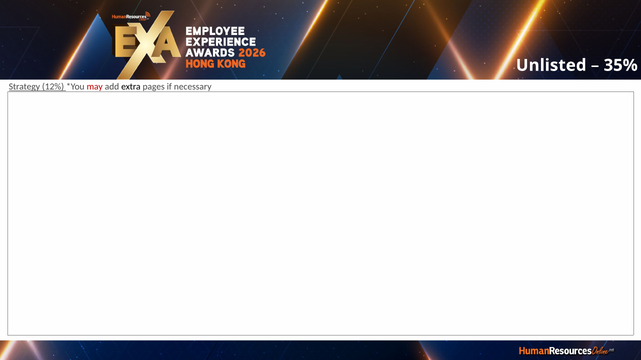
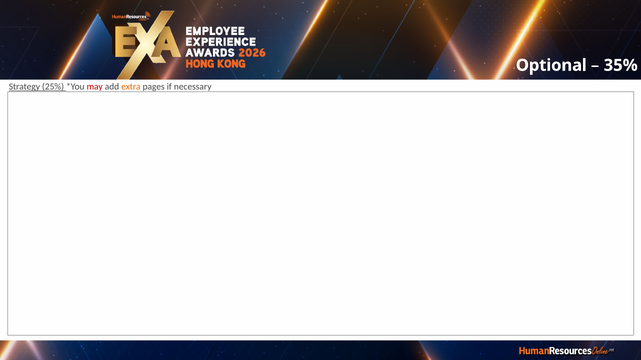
Unlisted: Unlisted -> Optional
12%: 12% -> 25%
extra colour: black -> orange
